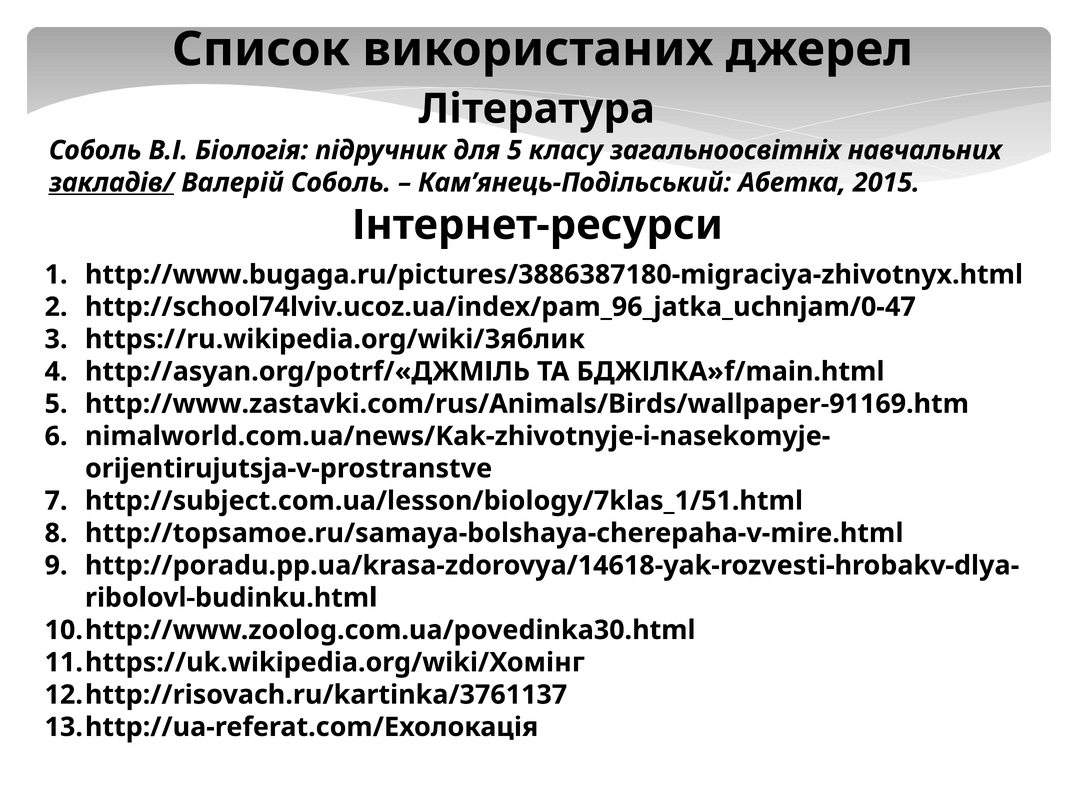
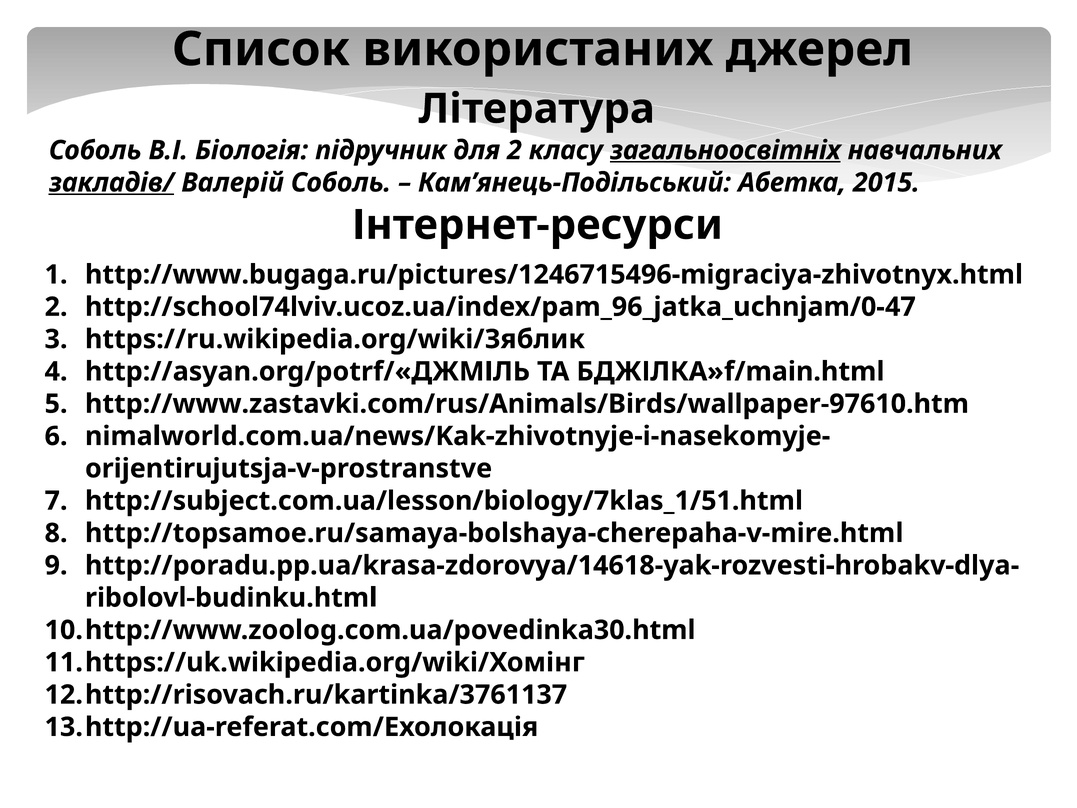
для 5: 5 -> 2
загальноосвітніх underline: none -> present
http://www.bugaga.ru/pictures/3886387180-migraciya-zhivotnyx.html: http://www.bugaga.ru/pictures/3886387180-migraciya-zhivotnyx.html -> http://www.bugaga.ru/pictures/1246715496-migraciya-zhivotnyx.html
http://www.zastavki.com/rus/Animals/Birds/wallpaper-91169.htm: http://www.zastavki.com/rus/Animals/Birds/wallpaper-91169.htm -> http://www.zastavki.com/rus/Animals/Birds/wallpaper-97610.htm
